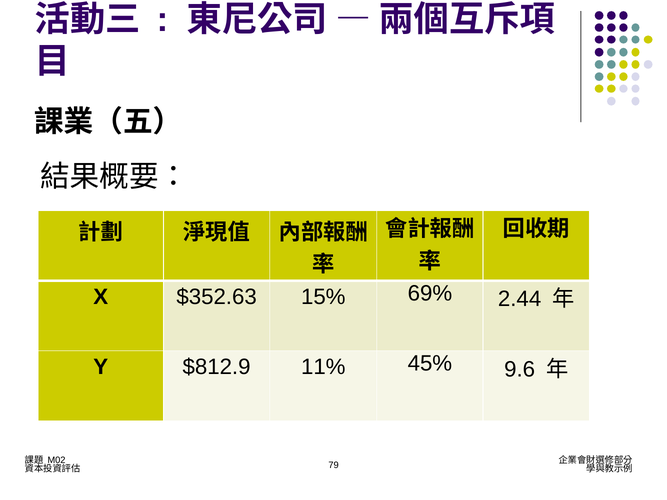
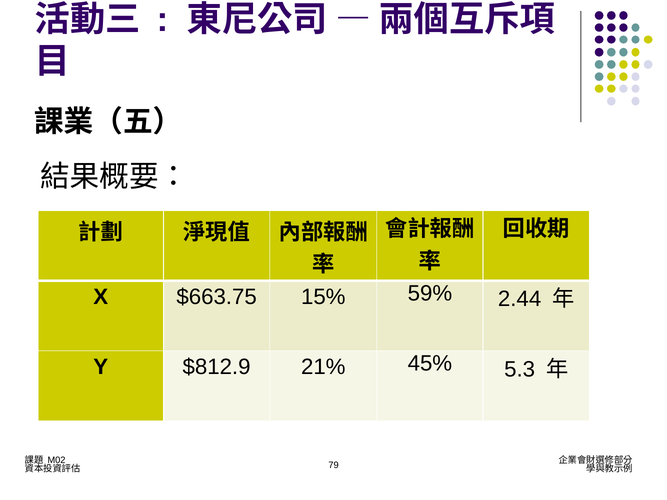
$352.63: $352.63 -> $663.75
69%: 69% -> 59%
11%: 11% -> 21%
9.6: 9.6 -> 5.3
